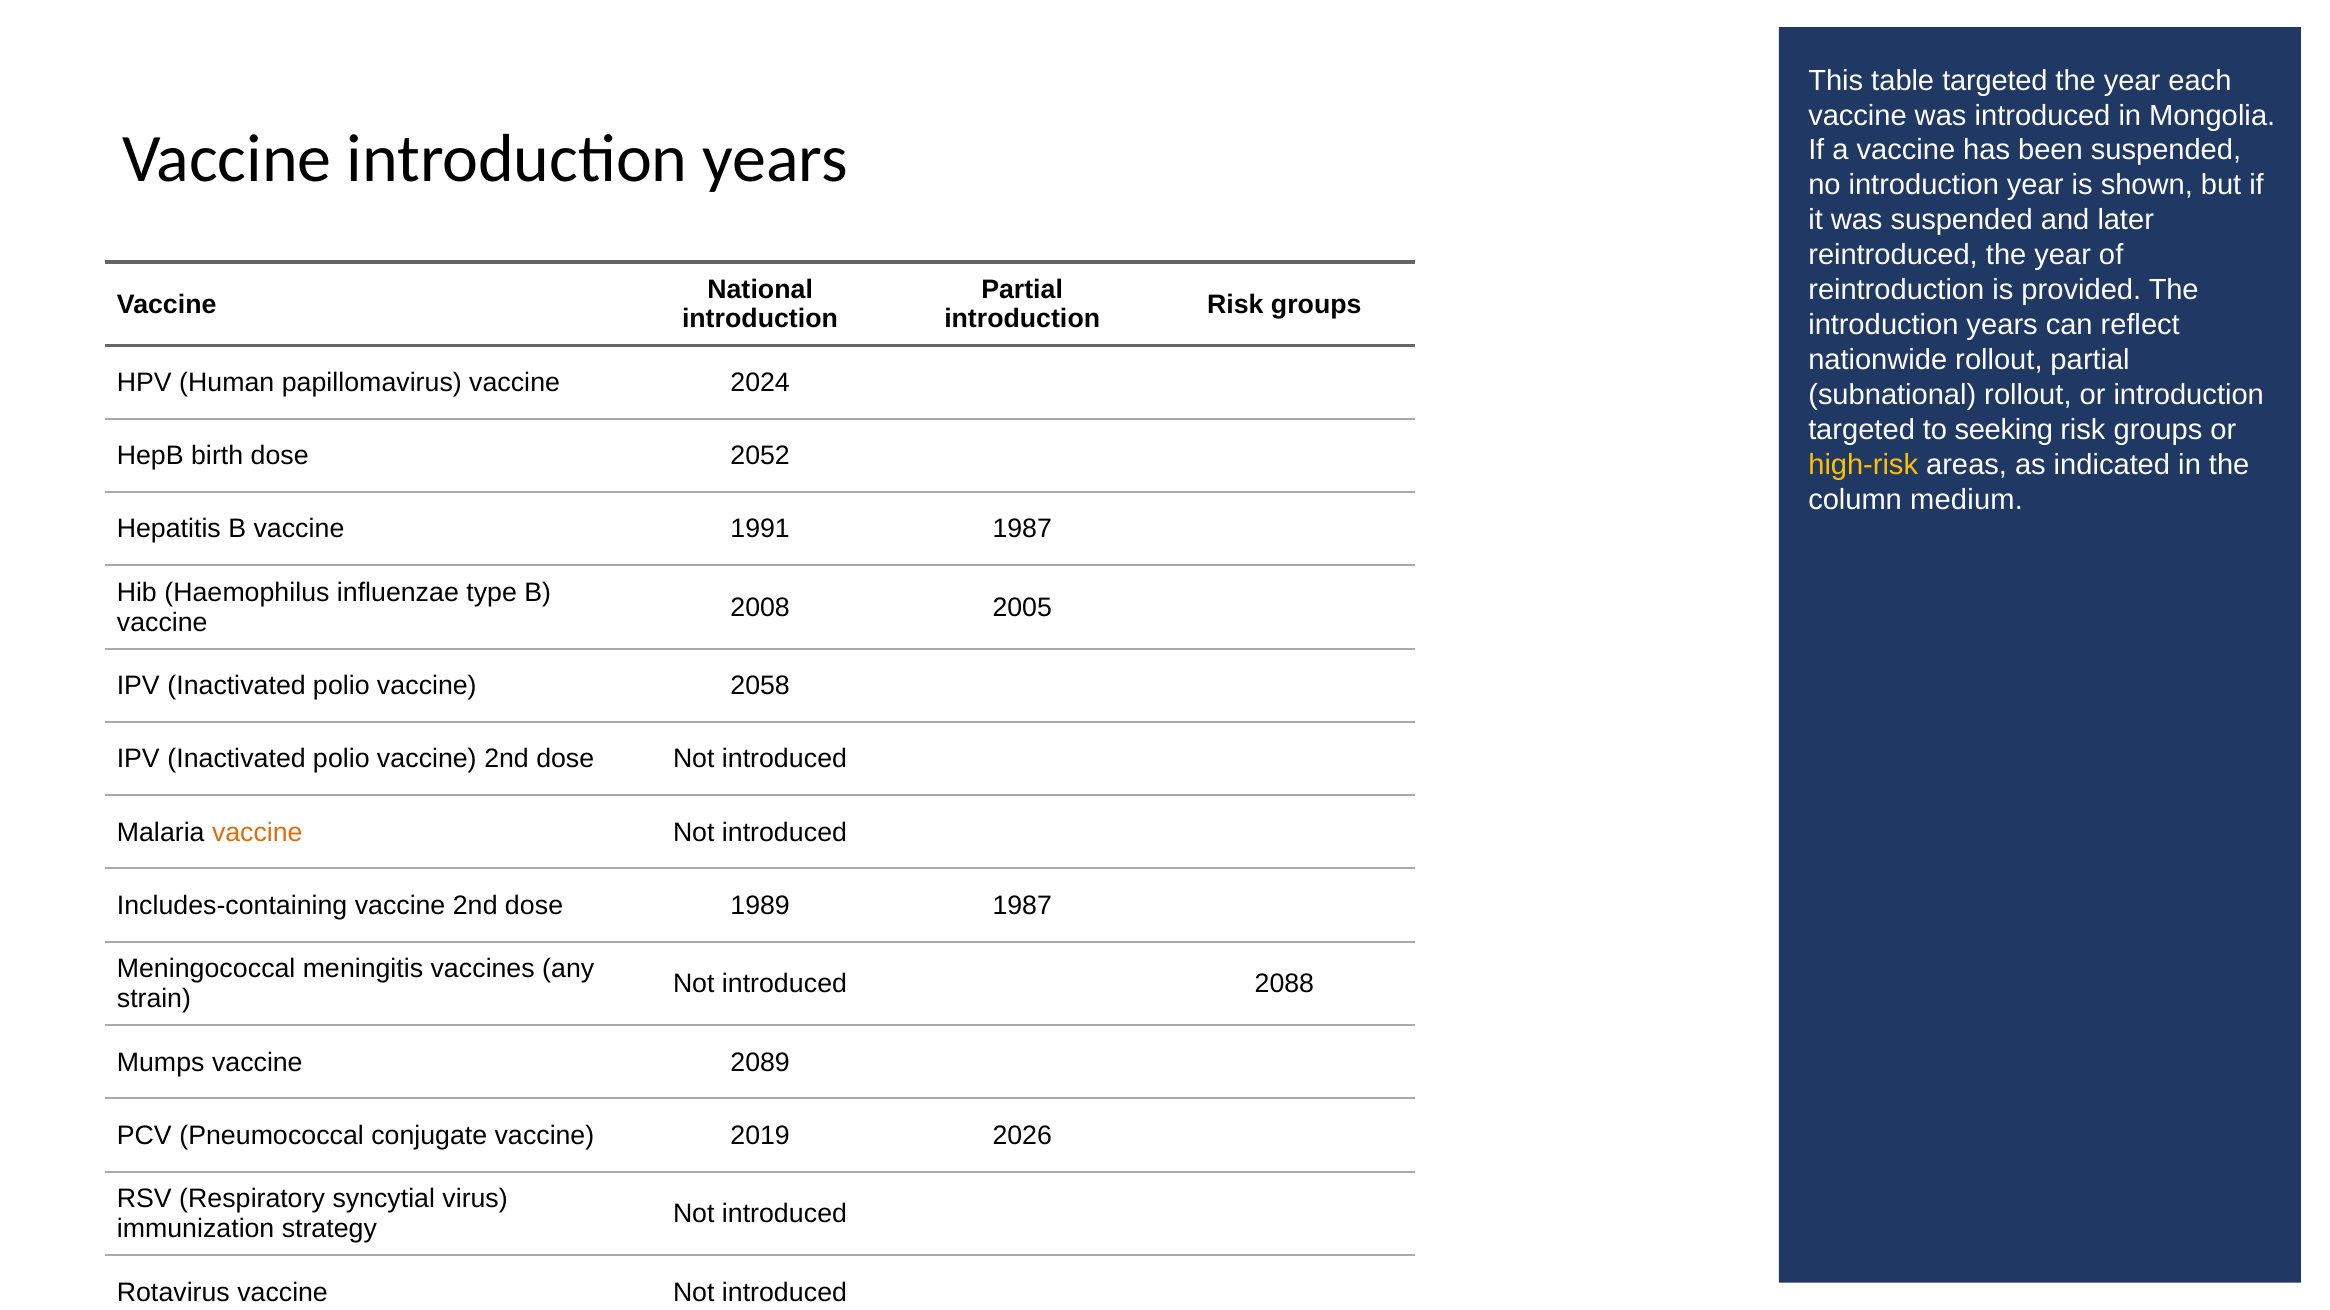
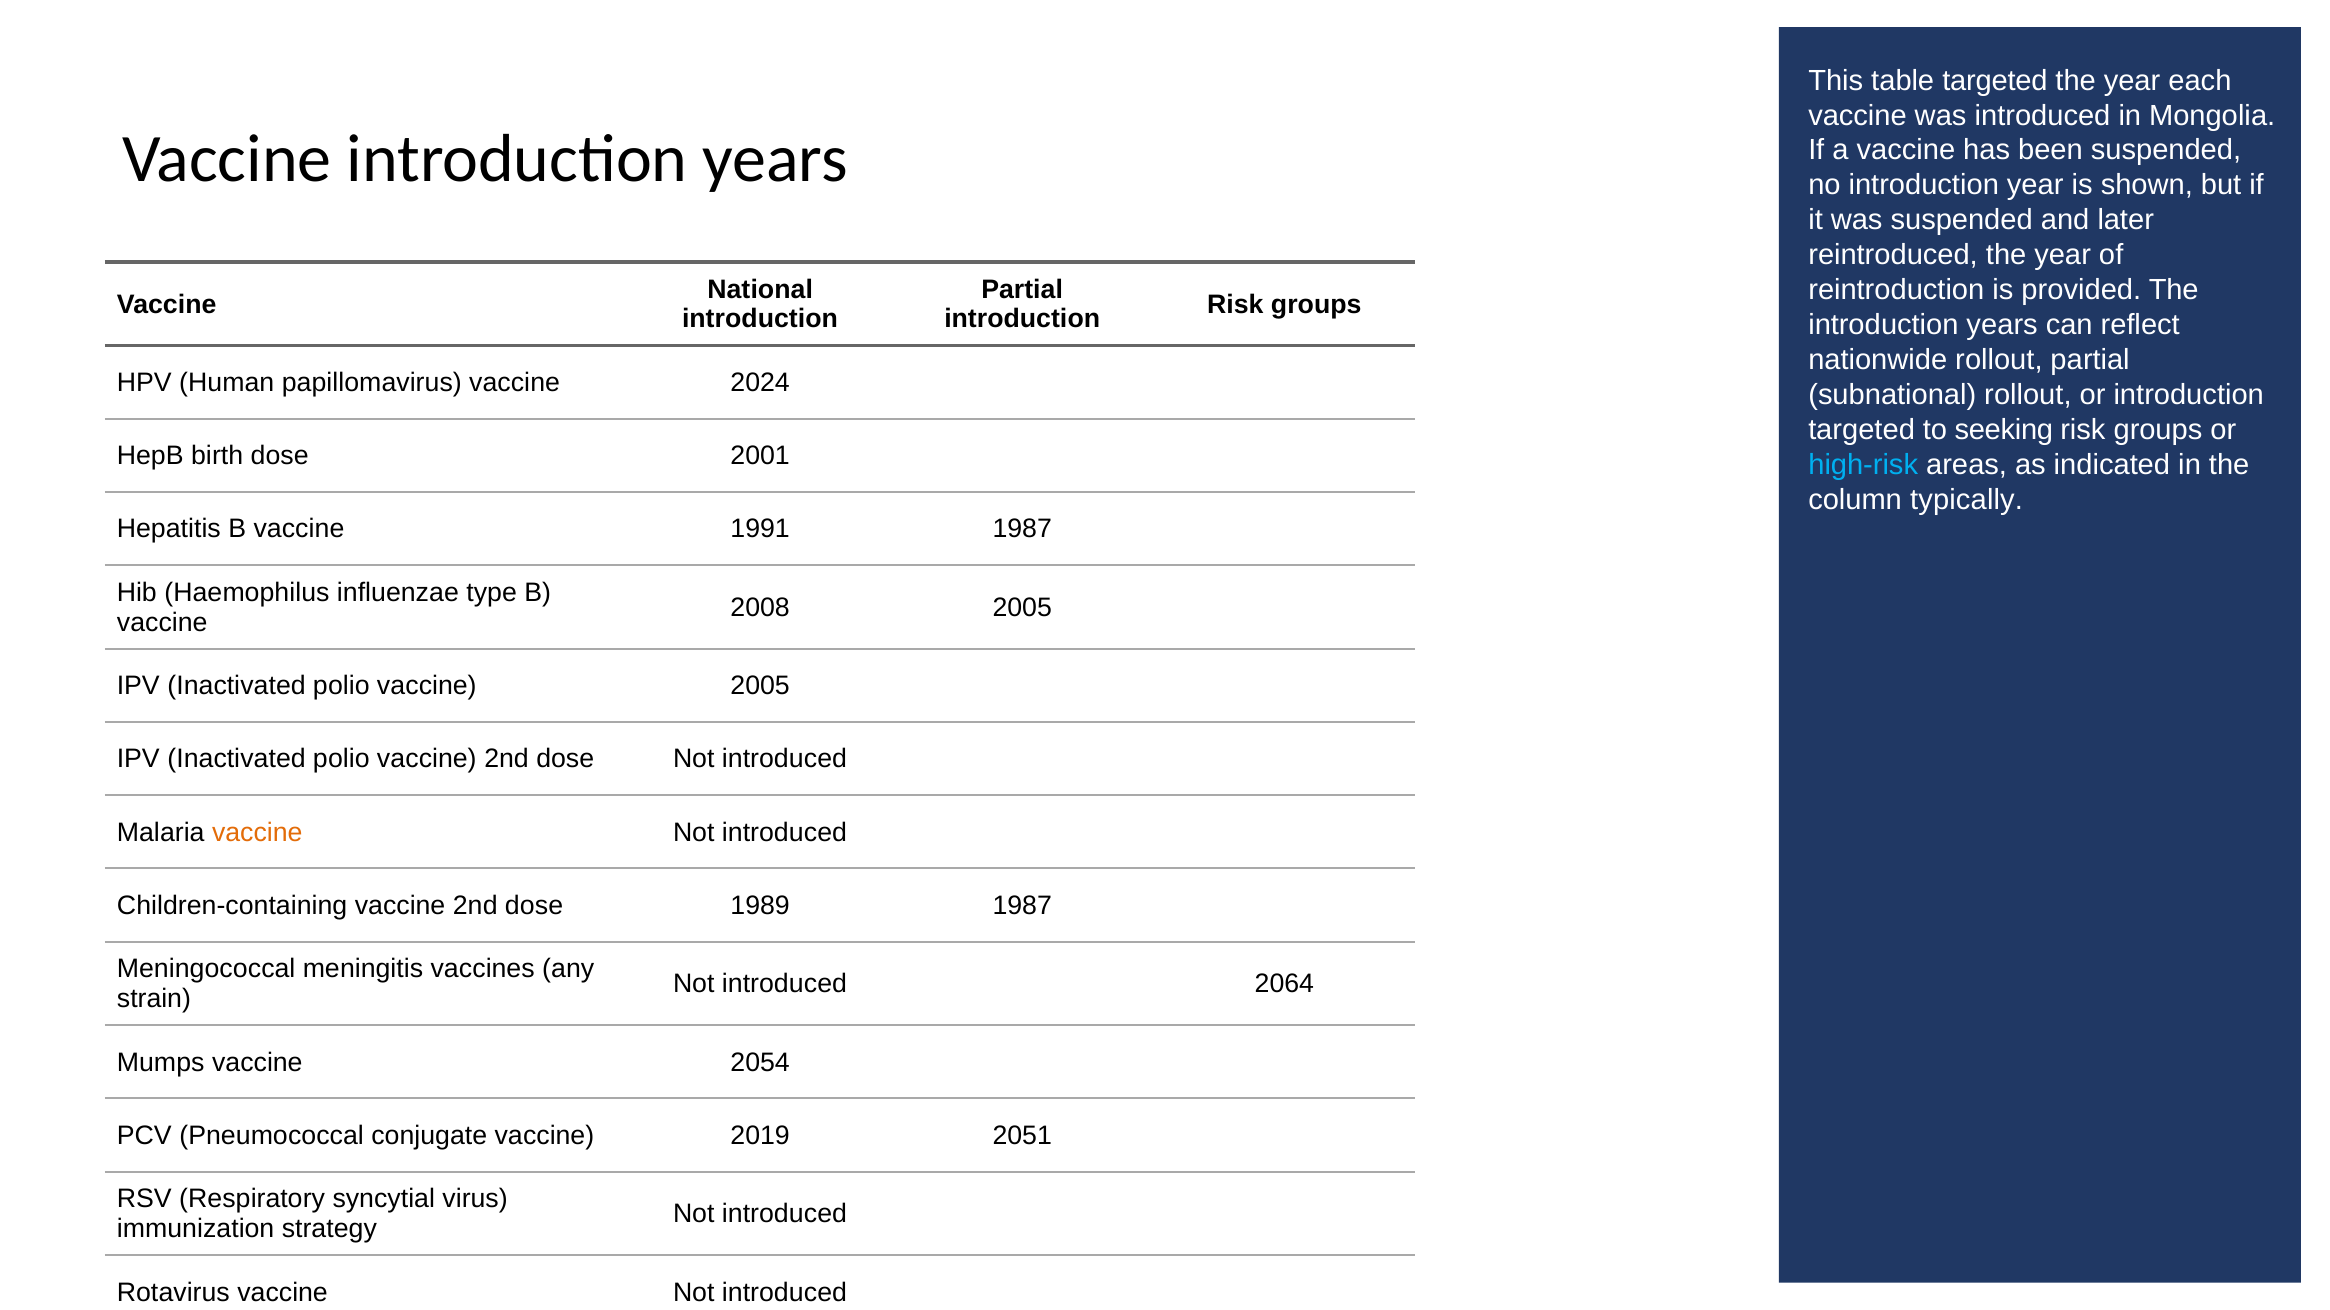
2052: 2052 -> 2001
high-risk colour: yellow -> light blue
medium: medium -> typically
vaccine 2058: 2058 -> 2005
Includes-containing: Includes-containing -> Children-containing
2088: 2088 -> 2064
2089: 2089 -> 2054
2026: 2026 -> 2051
